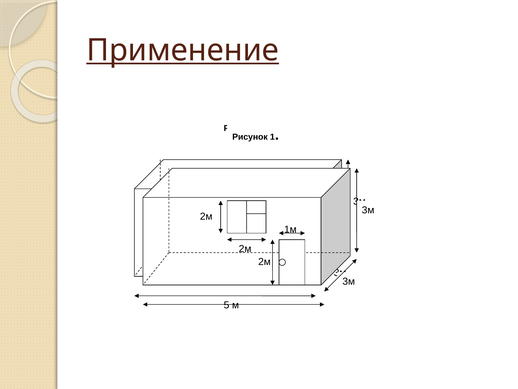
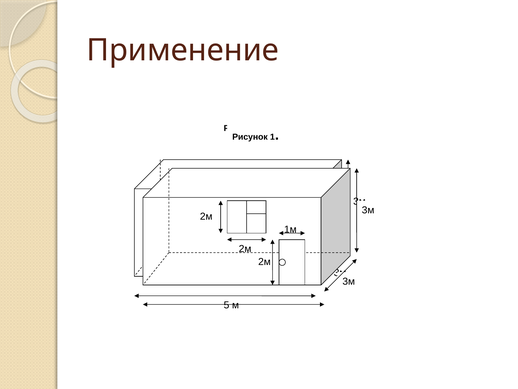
Применение underline: present -> none
